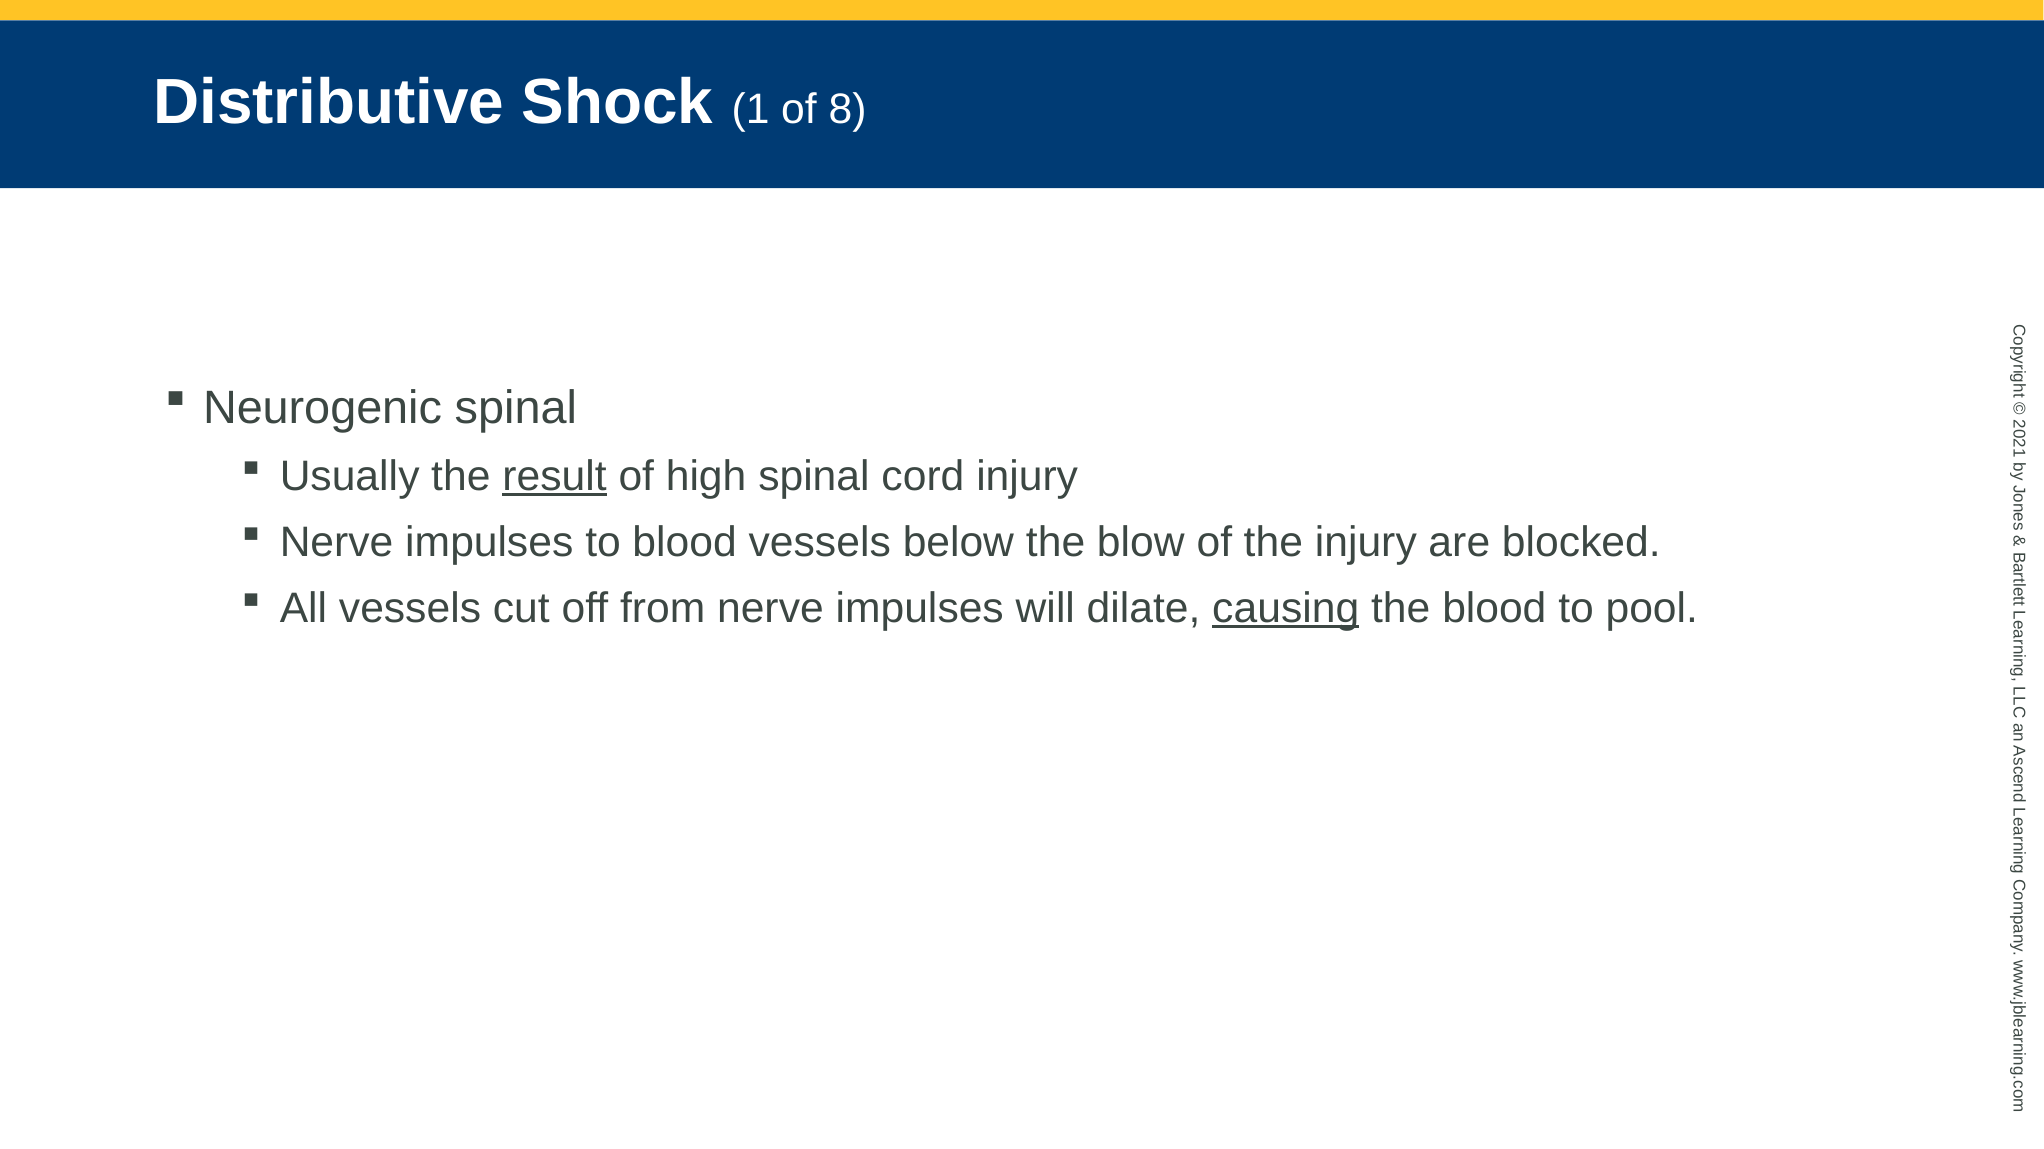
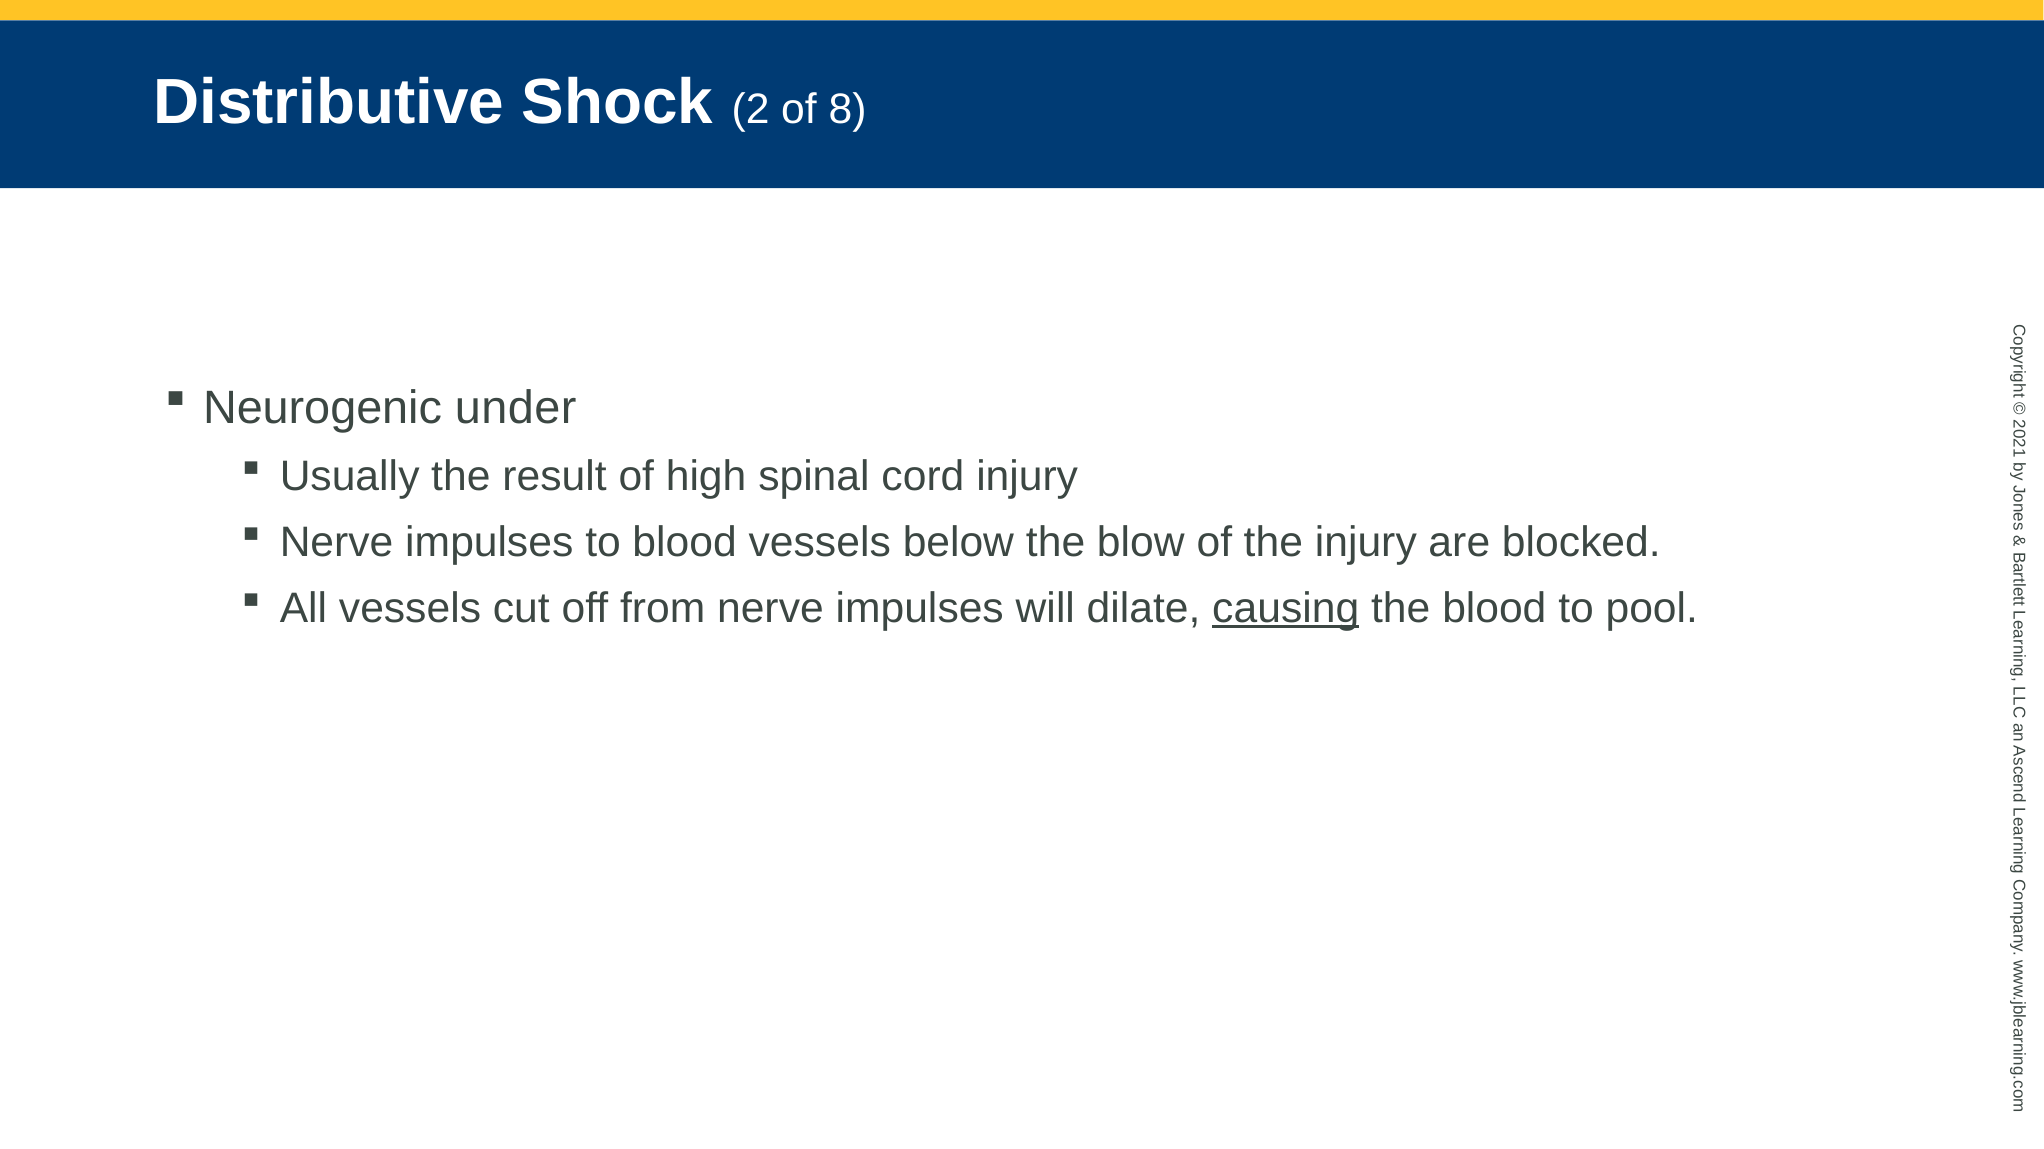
Shock 1: 1 -> 2
Neurogenic spinal: spinal -> under
result underline: present -> none
